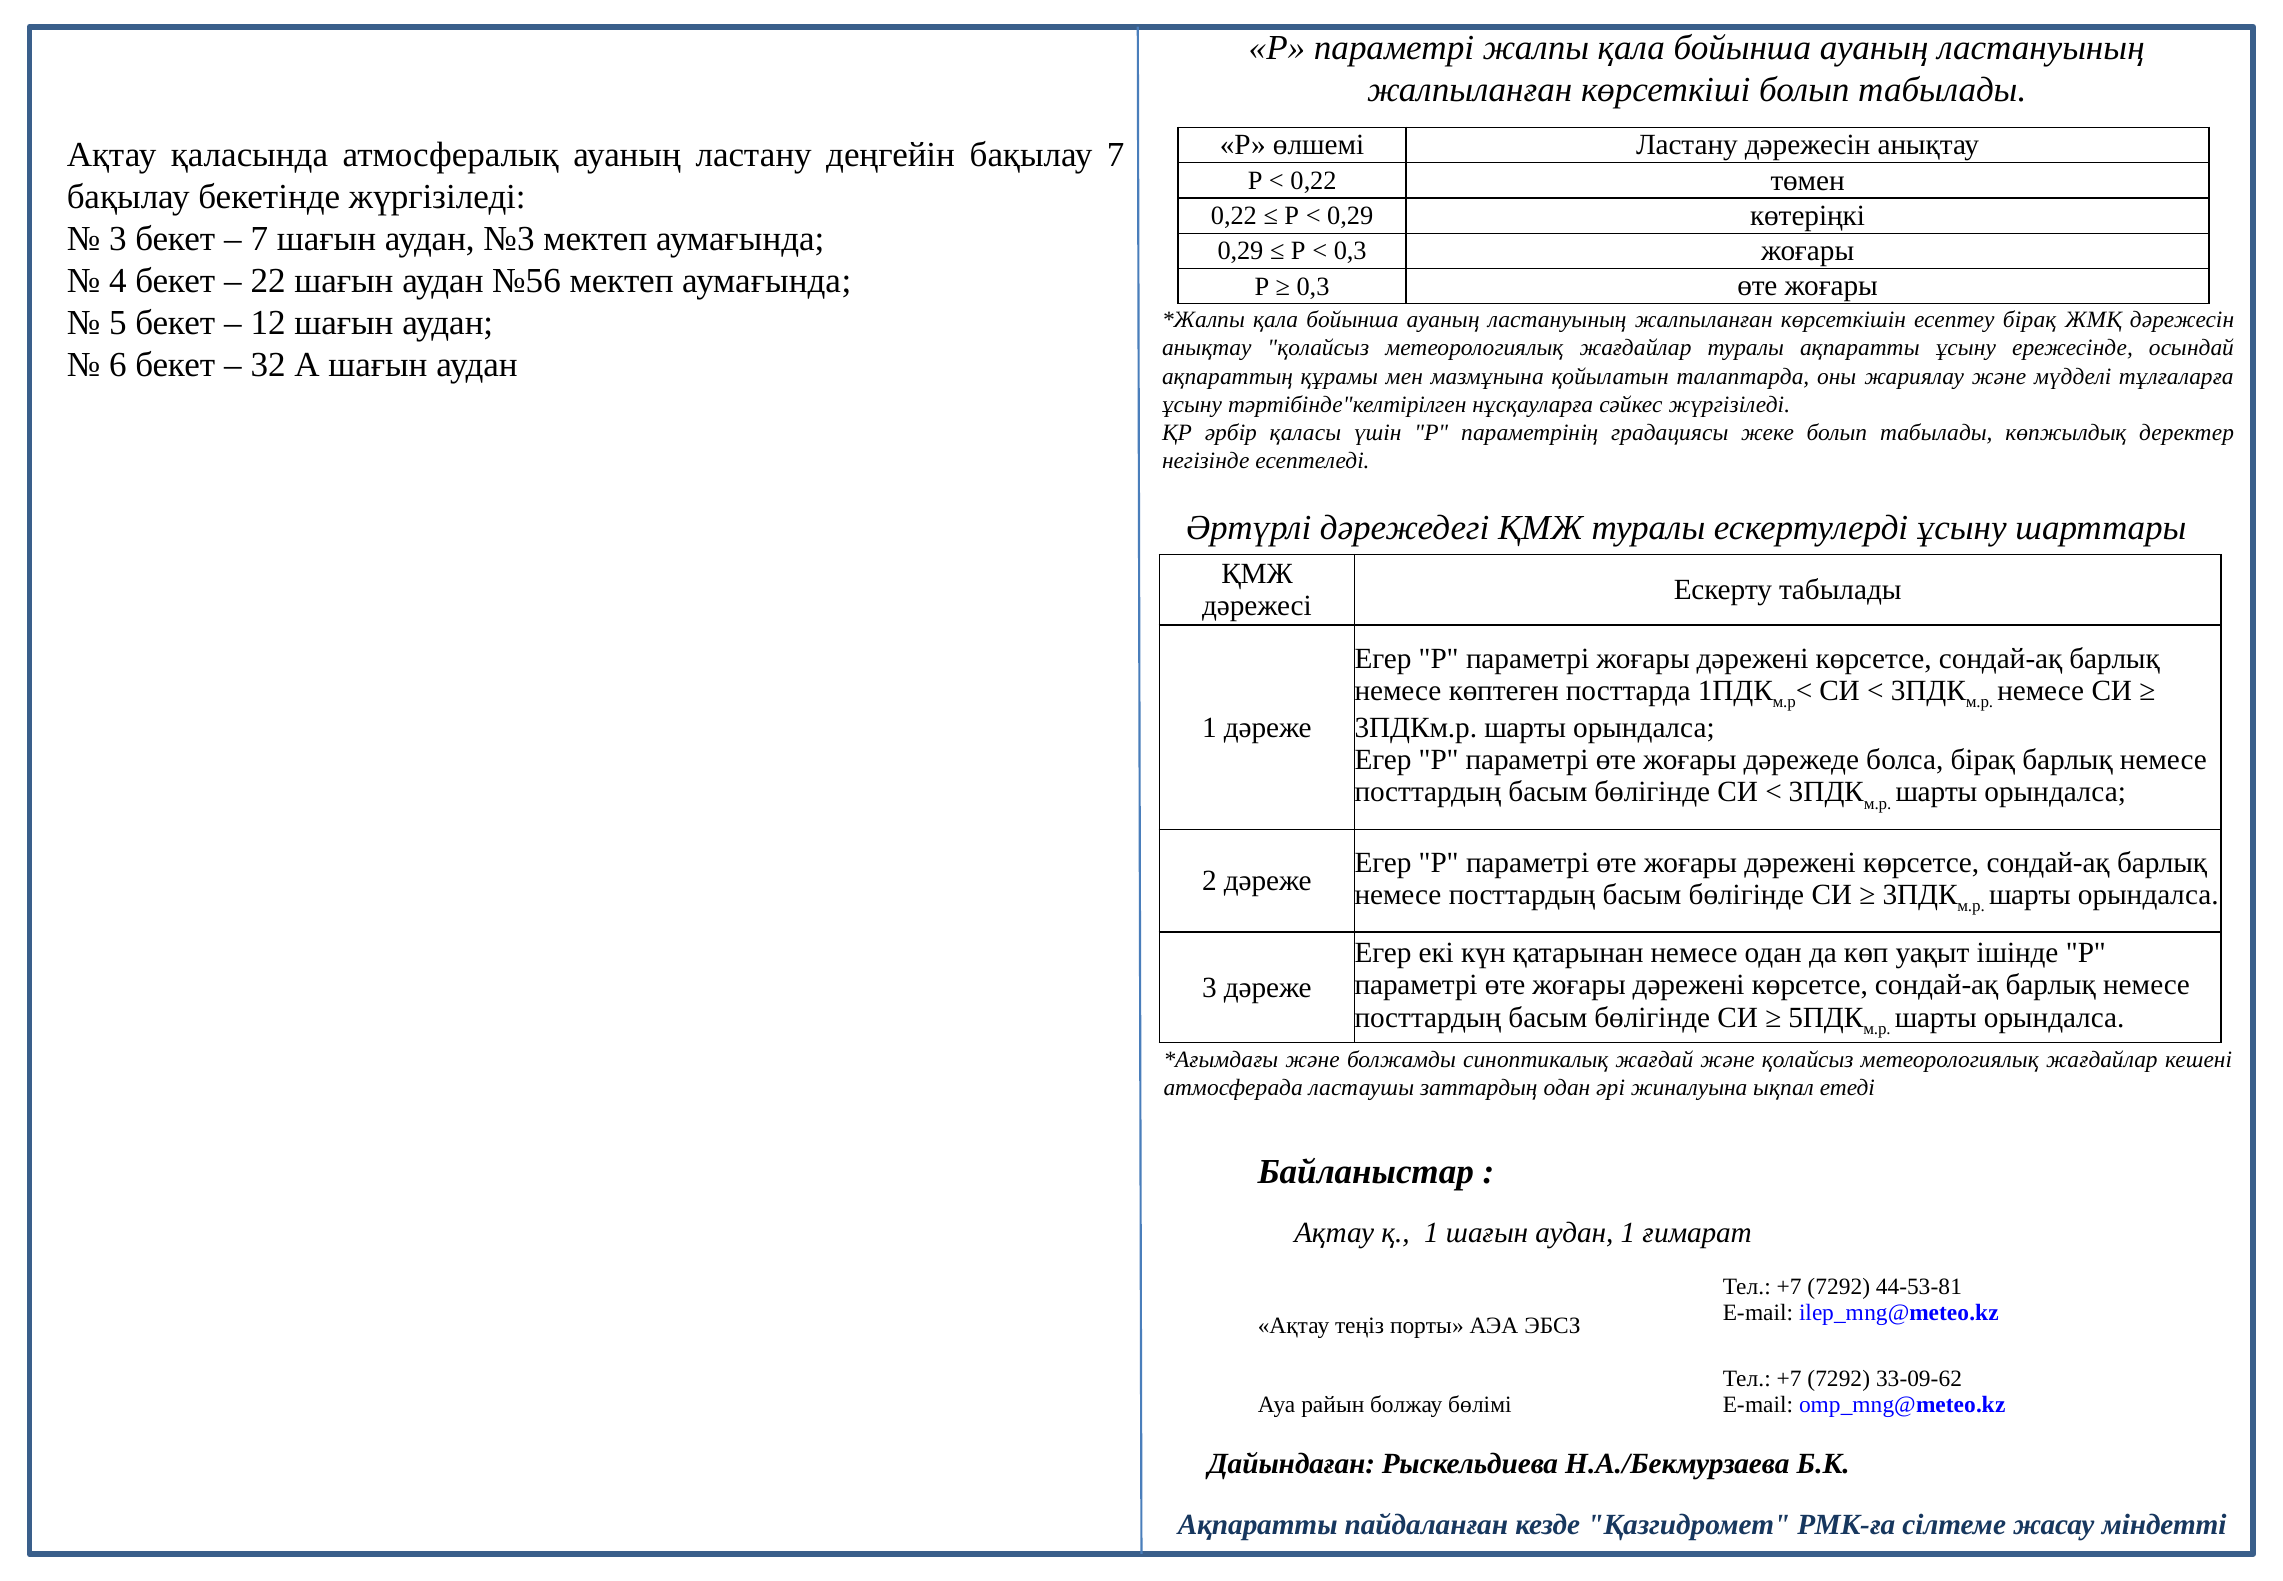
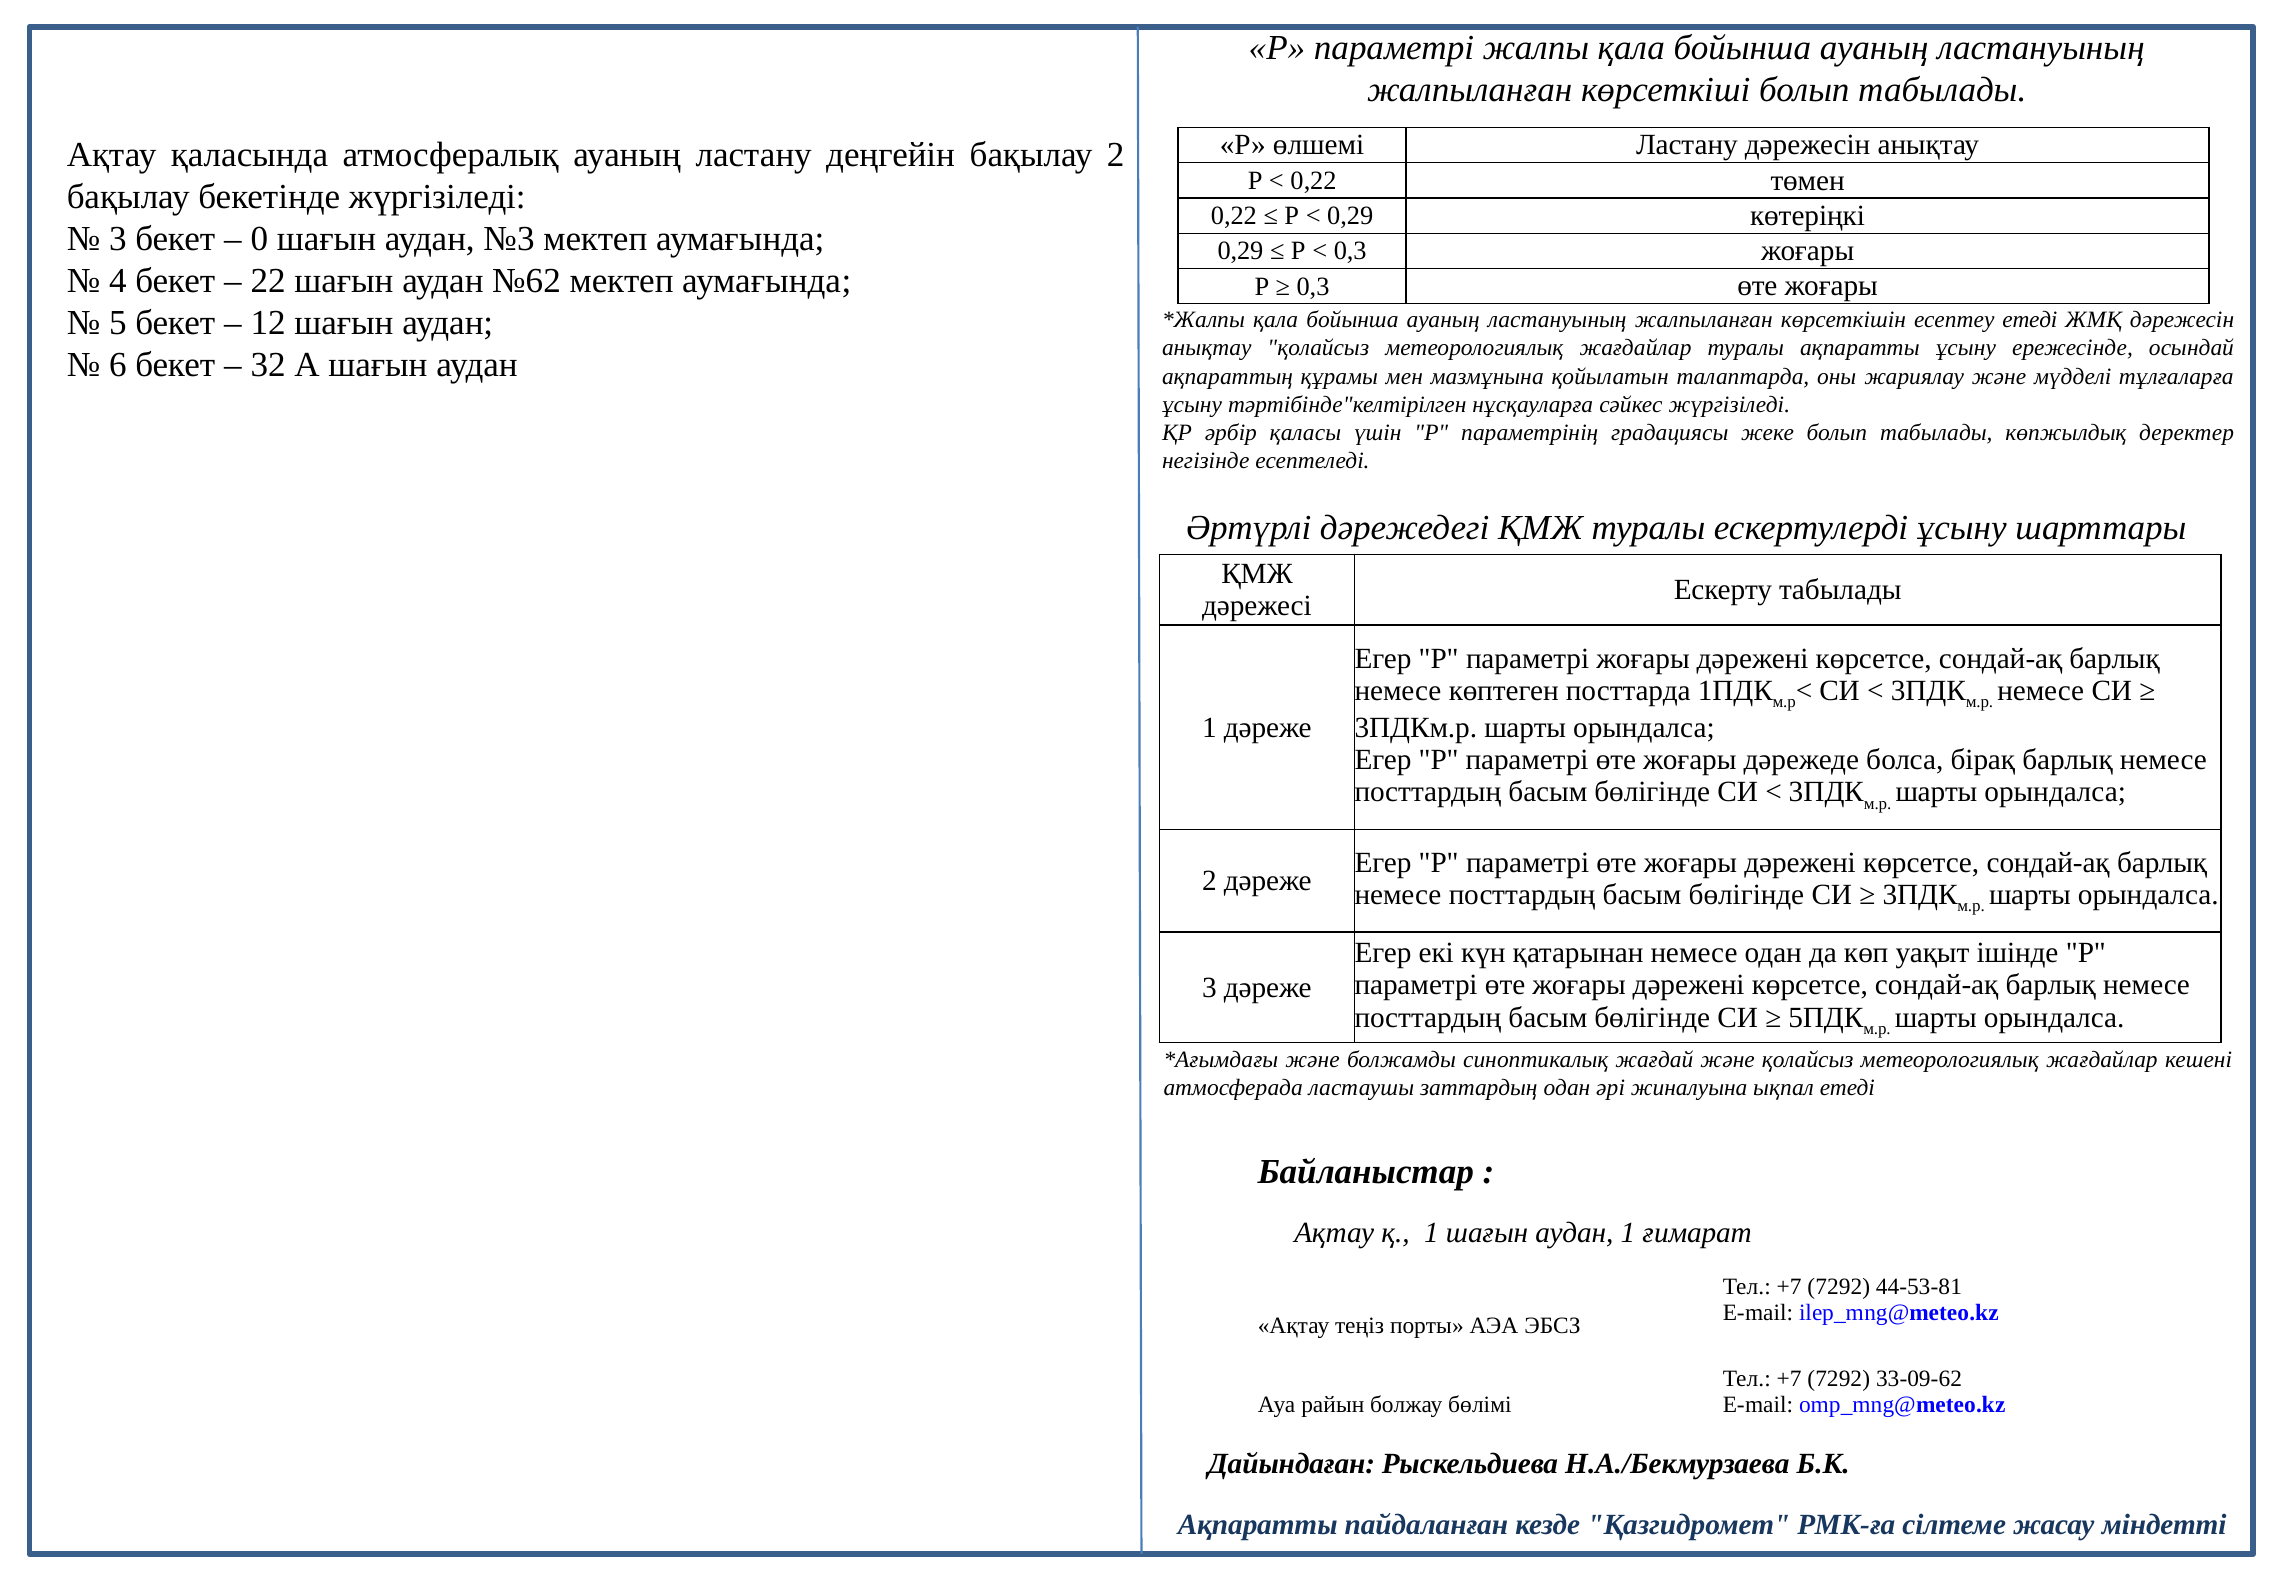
бақылау 7: 7 -> 2
7 at (259, 239): 7 -> 0
№56: №56 -> №62
есептеу бірақ: бірақ -> етеді
